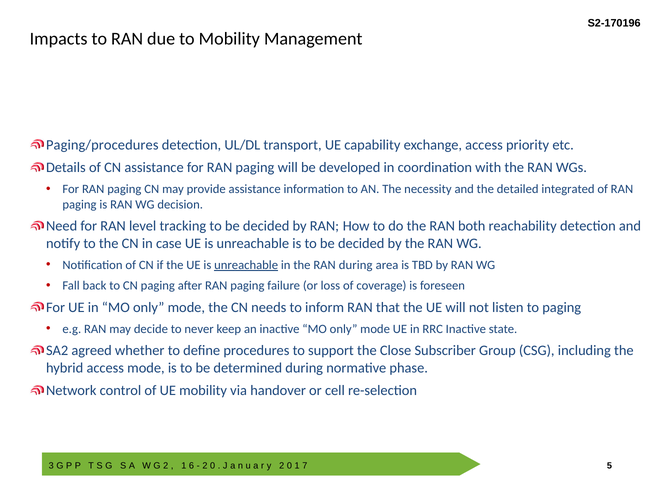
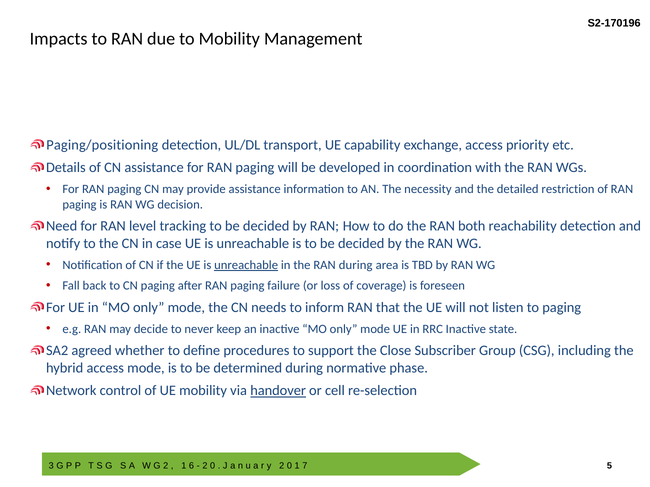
Paging/procedures: Paging/procedures -> Paging/positioning
integrated: integrated -> restriction
handover underline: none -> present
